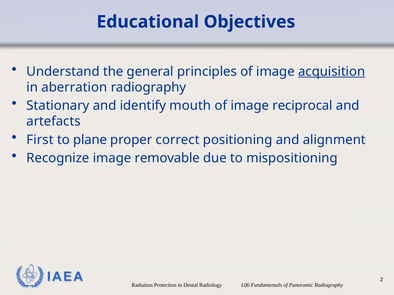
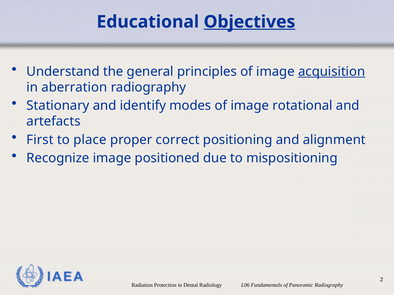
Objectives underline: none -> present
mouth: mouth -> modes
reciprocal: reciprocal -> rotational
plane: plane -> place
removable: removable -> positioned
